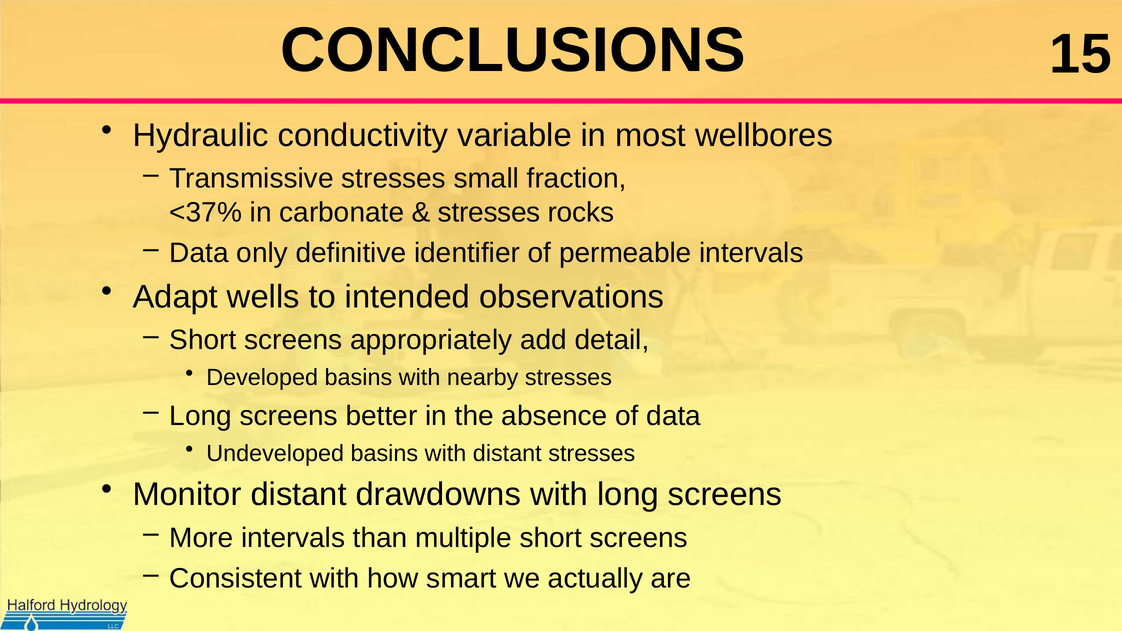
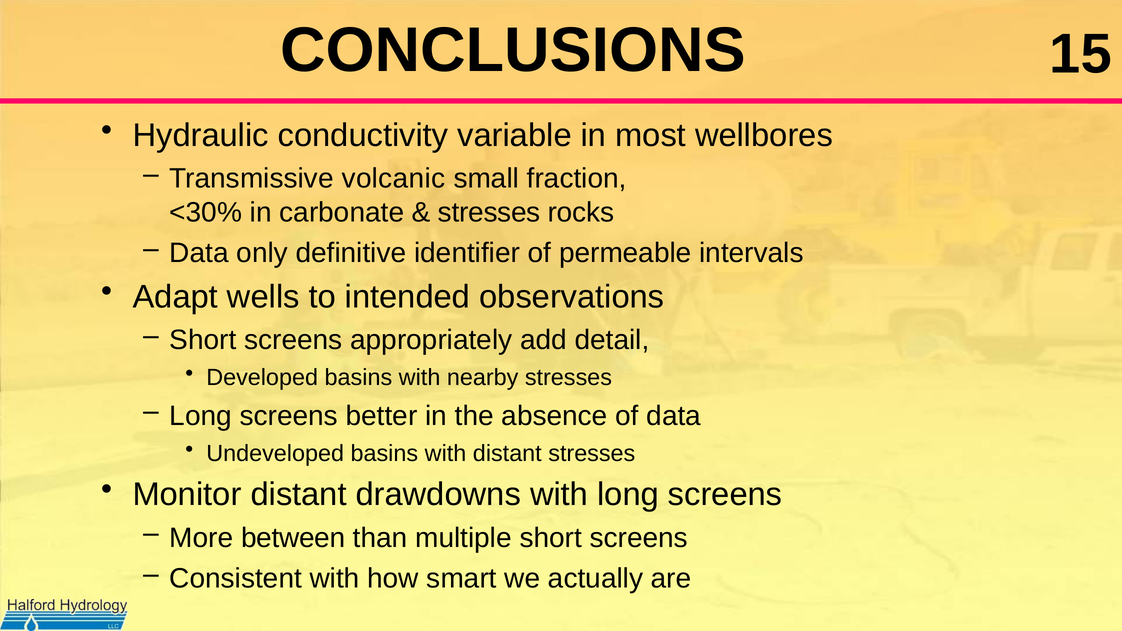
Transmissive stresses: stresses -> volcanic
<37%: <37% -> <30%
More intervals: intervals -> between
